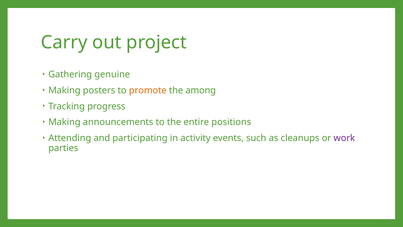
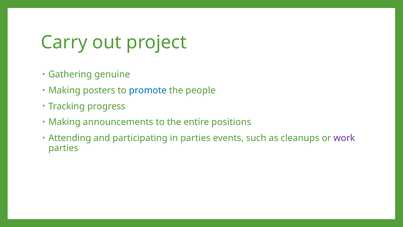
promote colour: orange -> blue
among: among -> people
in activity: activity -> parties
